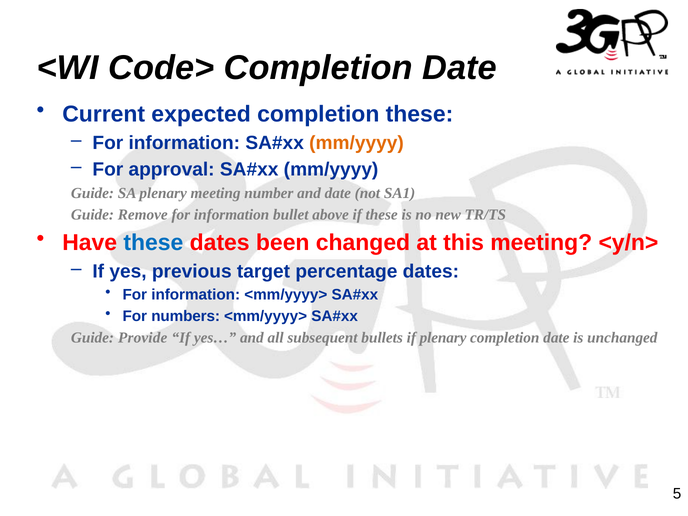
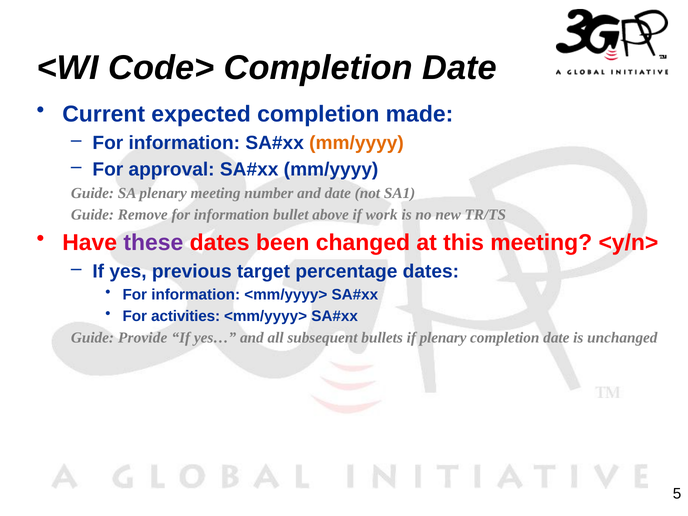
completion these: these -> made
if these: these -> work
these at (153, 243) colour: blue -> purple
numbers: numbers -> activities
